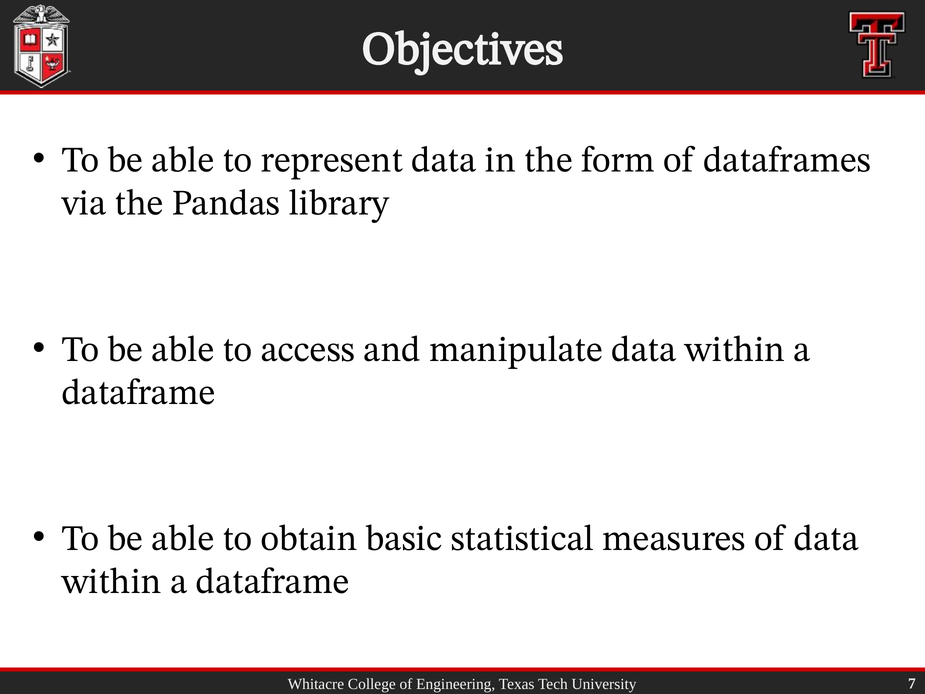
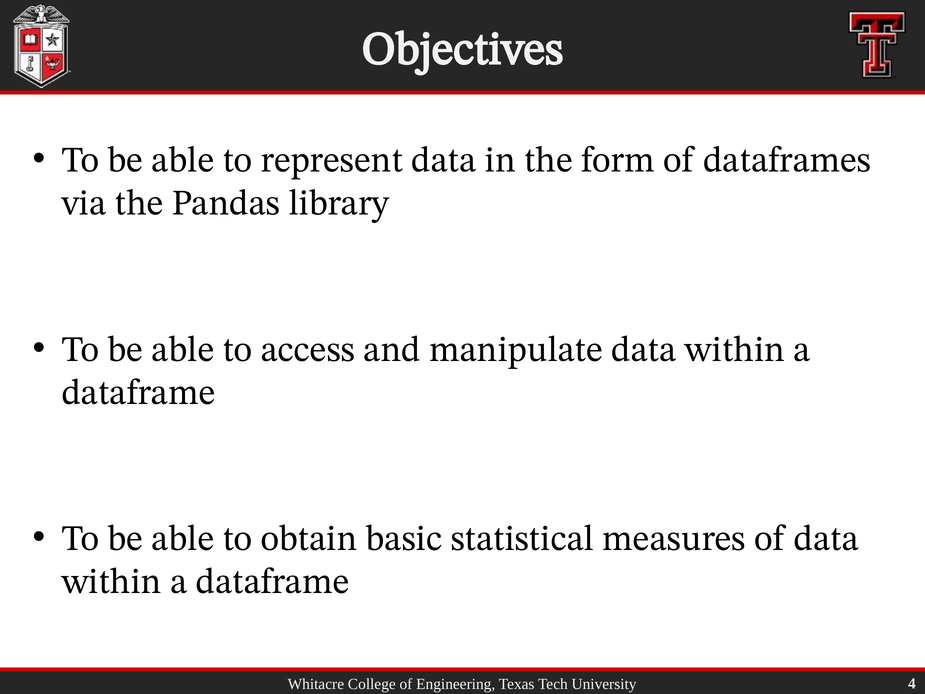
7: 7 -> 4
